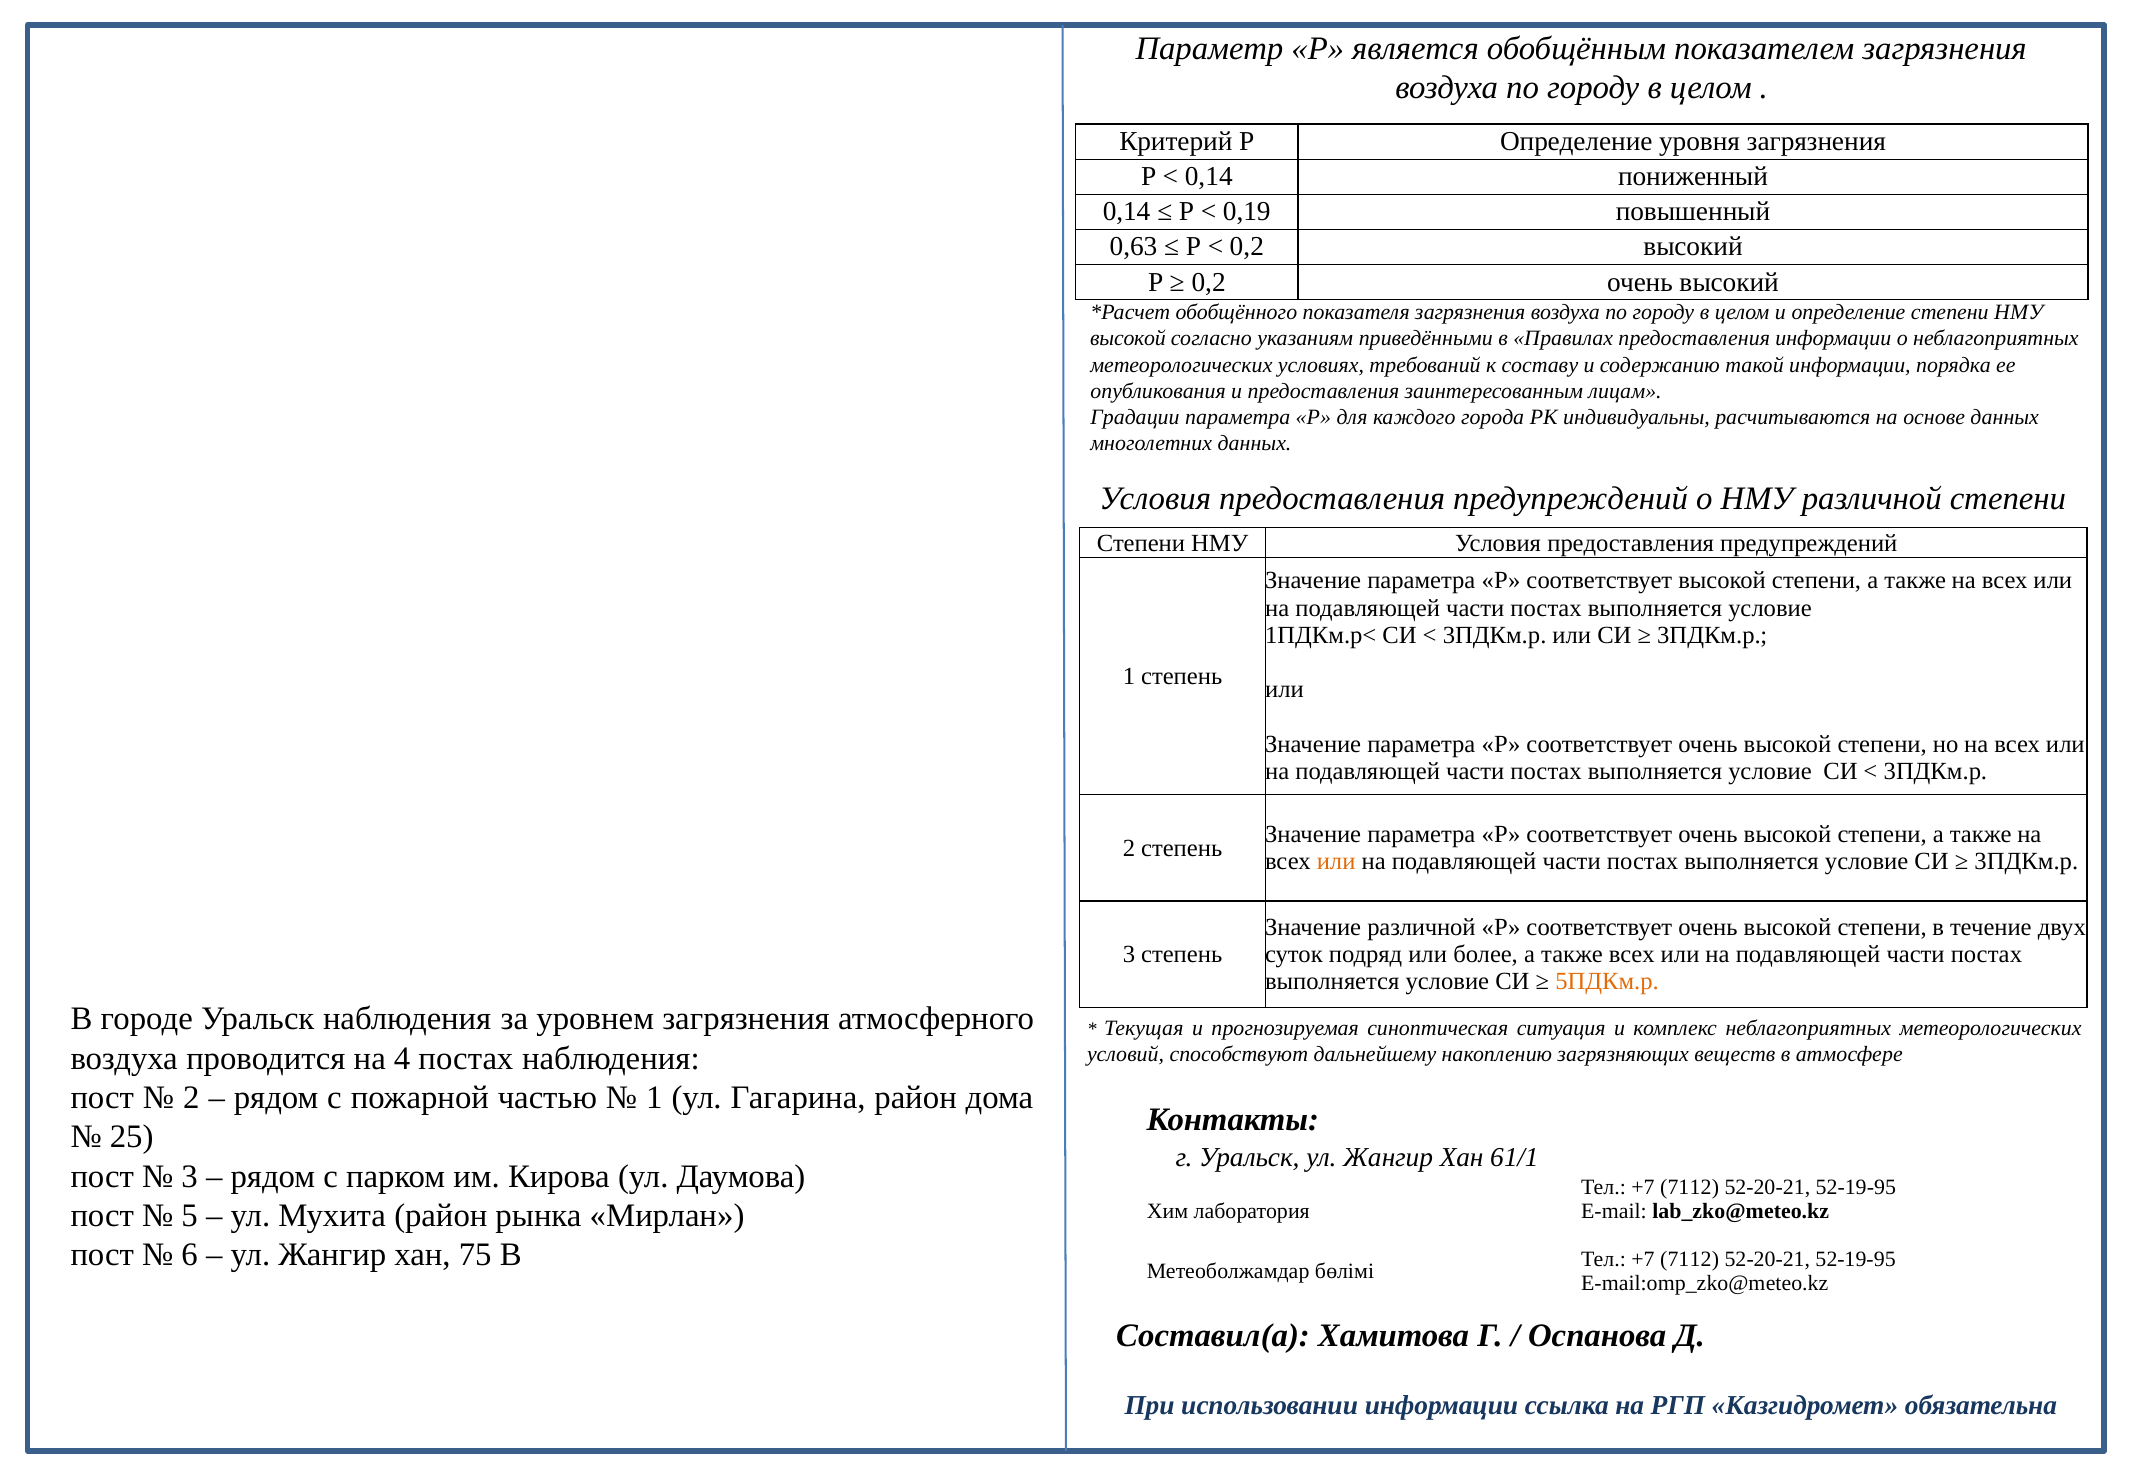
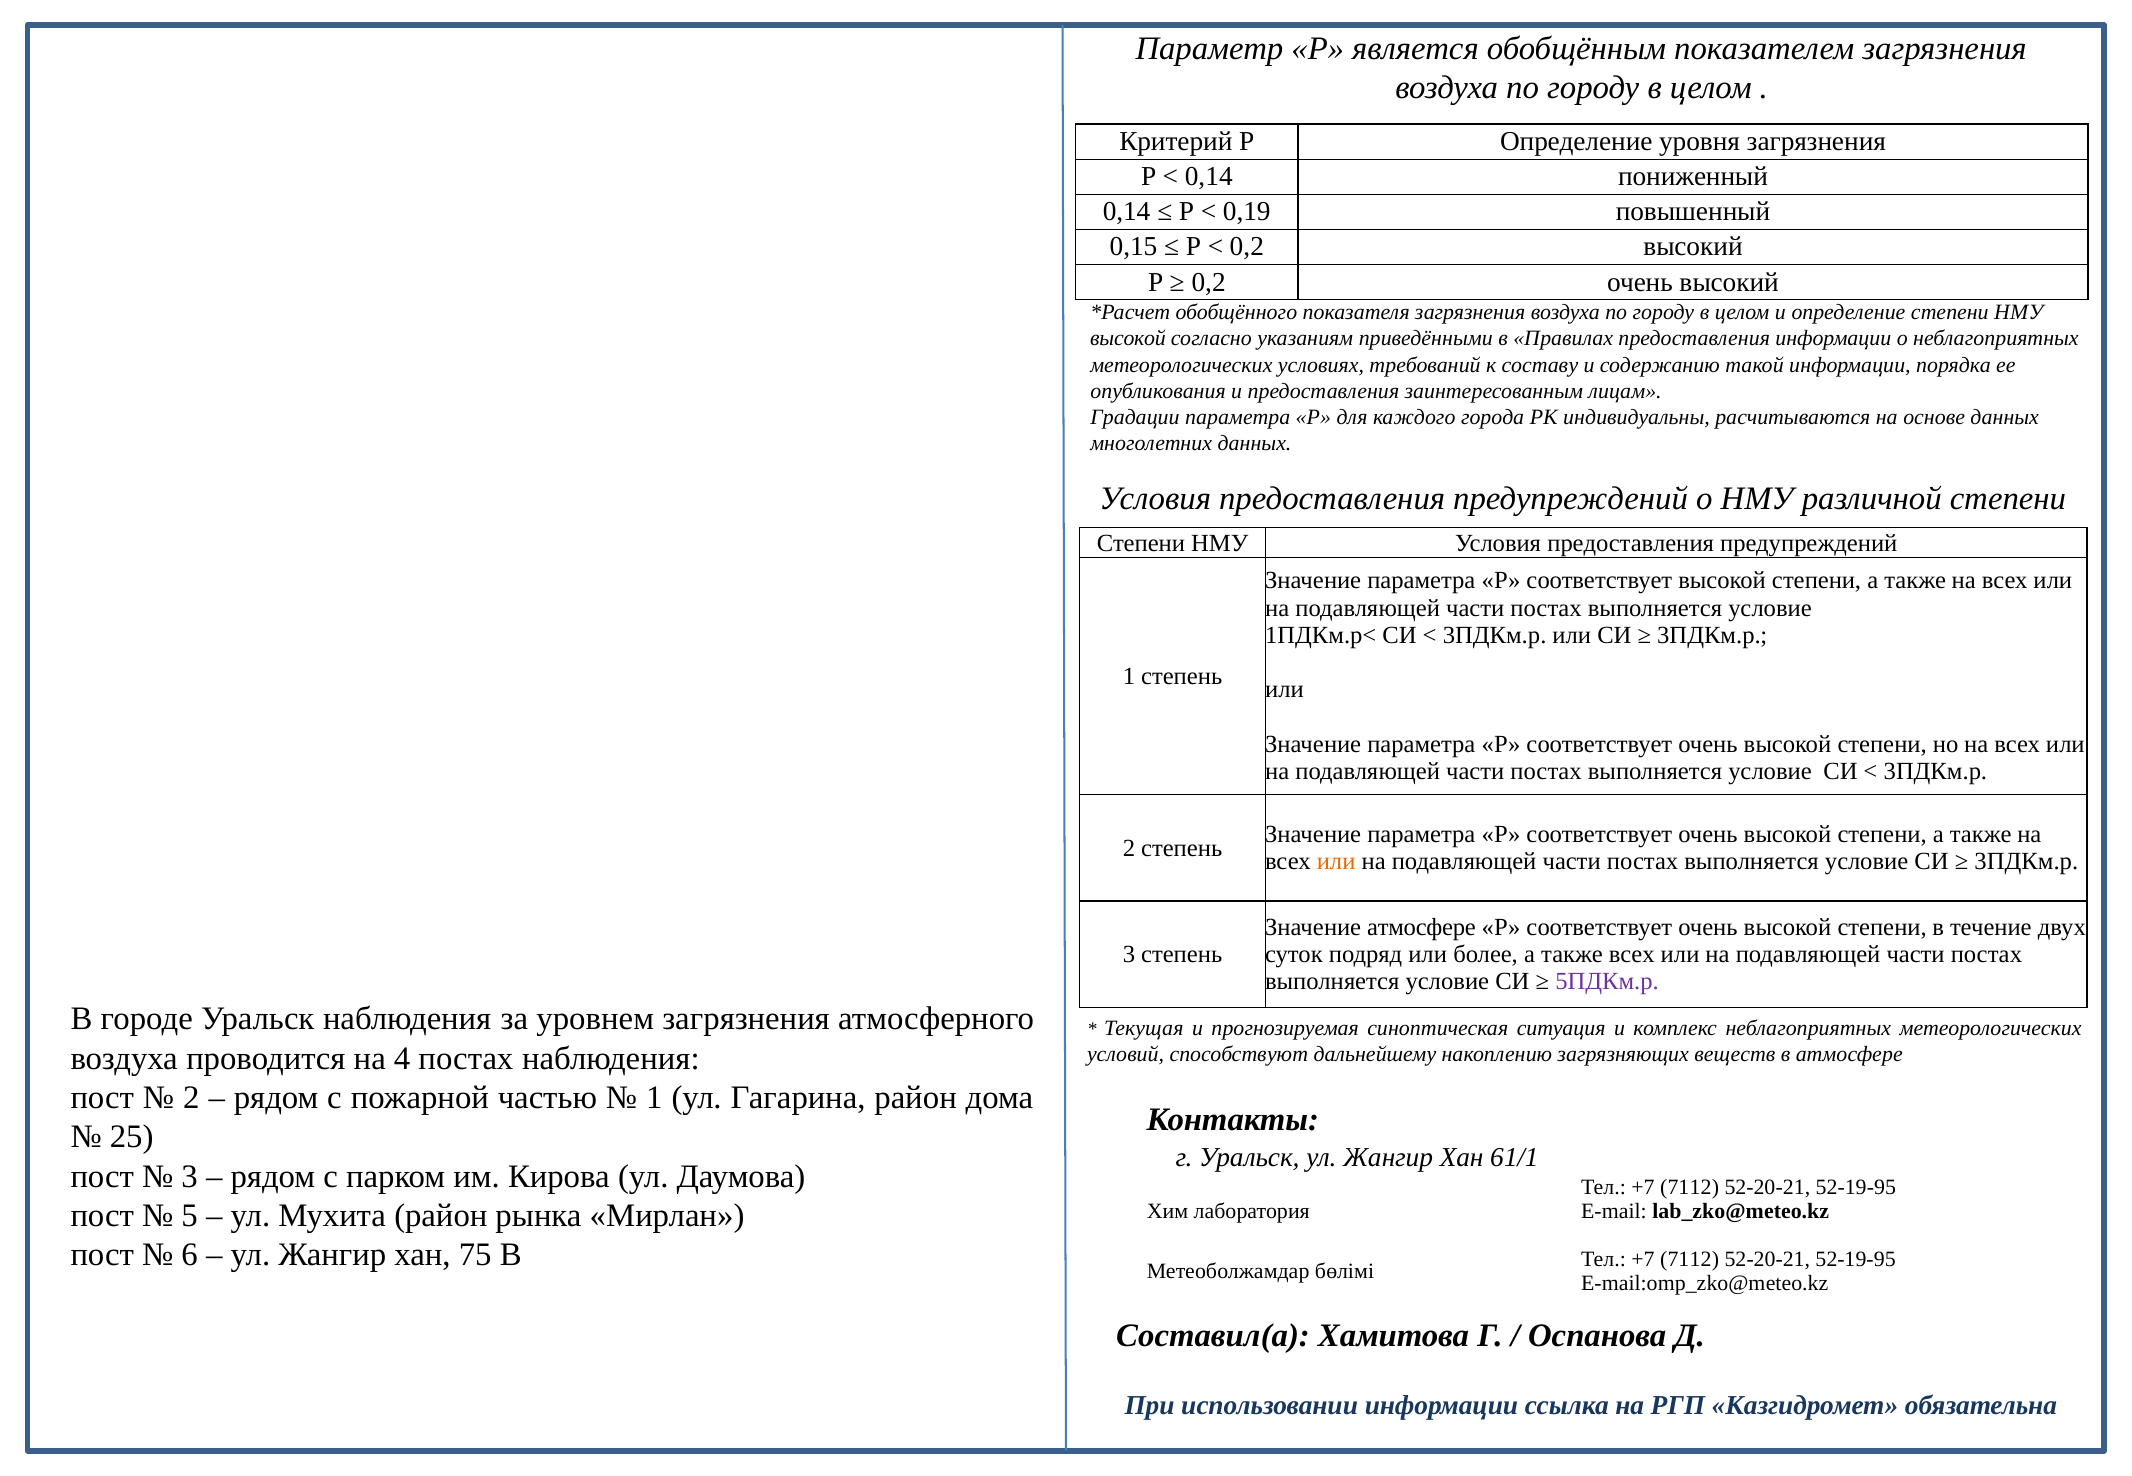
0,63: 0,63 -> 0,15
Значение различной: различной -> атмосфере
5ПДКм.р colour: orange -> purple
